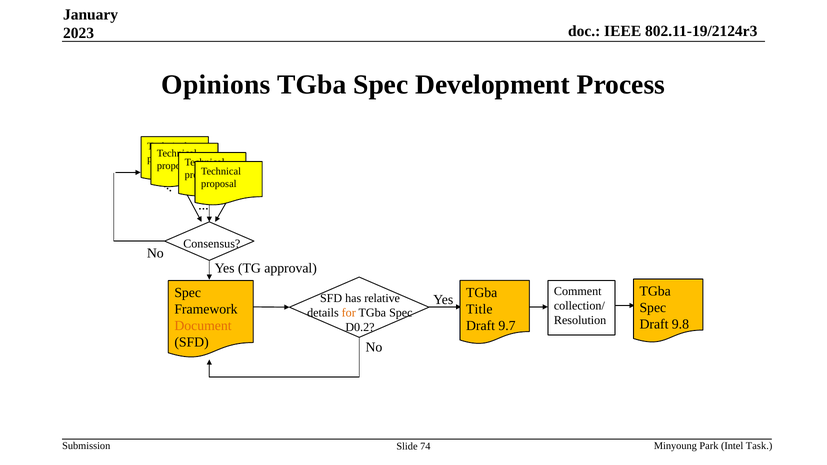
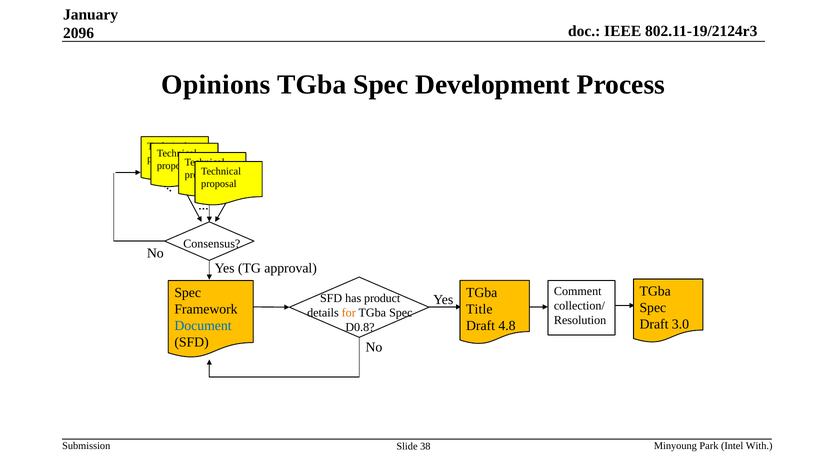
2023: 2023 -> 2096
relative: relative -> product
9.8: 9.8 -> 3.0
9.7: 9.7 -> 4.8
Document colour: orange -> blue
D0.2: D0.2 -> D0.8
Task: Task -> With
74: 74 -> 38
